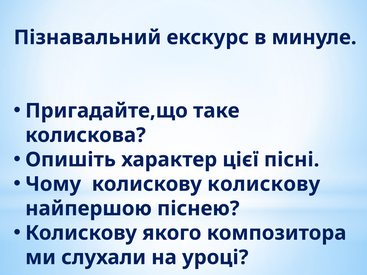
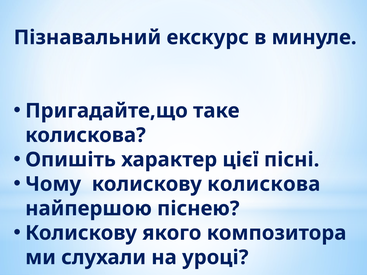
колискову колискову: колискову -> колискова
